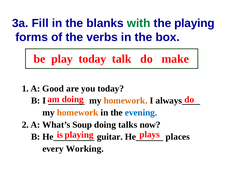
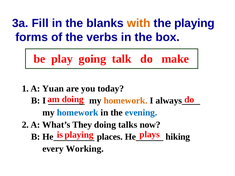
with colour: green -> orange
play today: today -> going
Good: Good -> Yuan
homework at (78, 113) colour: orange -> blue
Soup: Soup -> They
guitar: guitar -> places
places: places -> hiking
